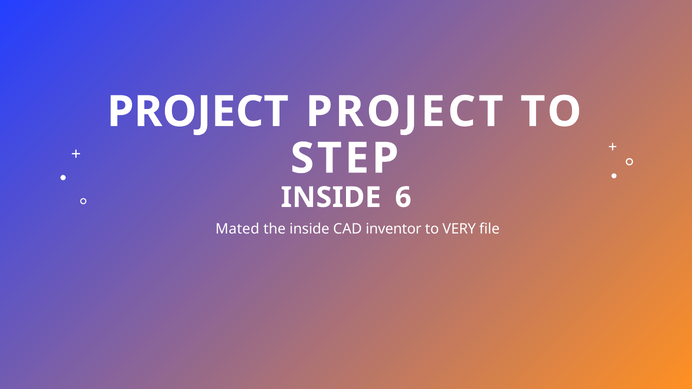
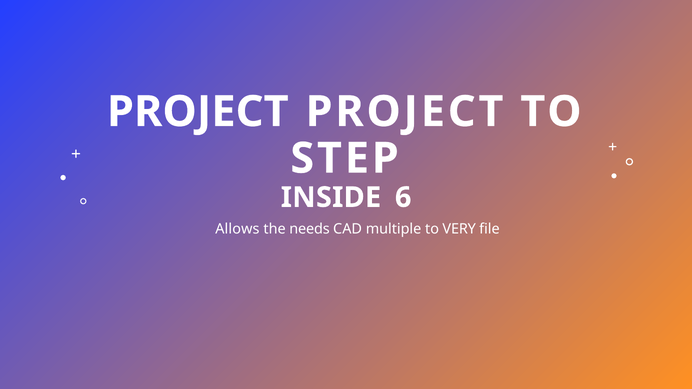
Mated: Mated -> Allows
the inside: inside -> needs
inventor: inventor -> multiple
